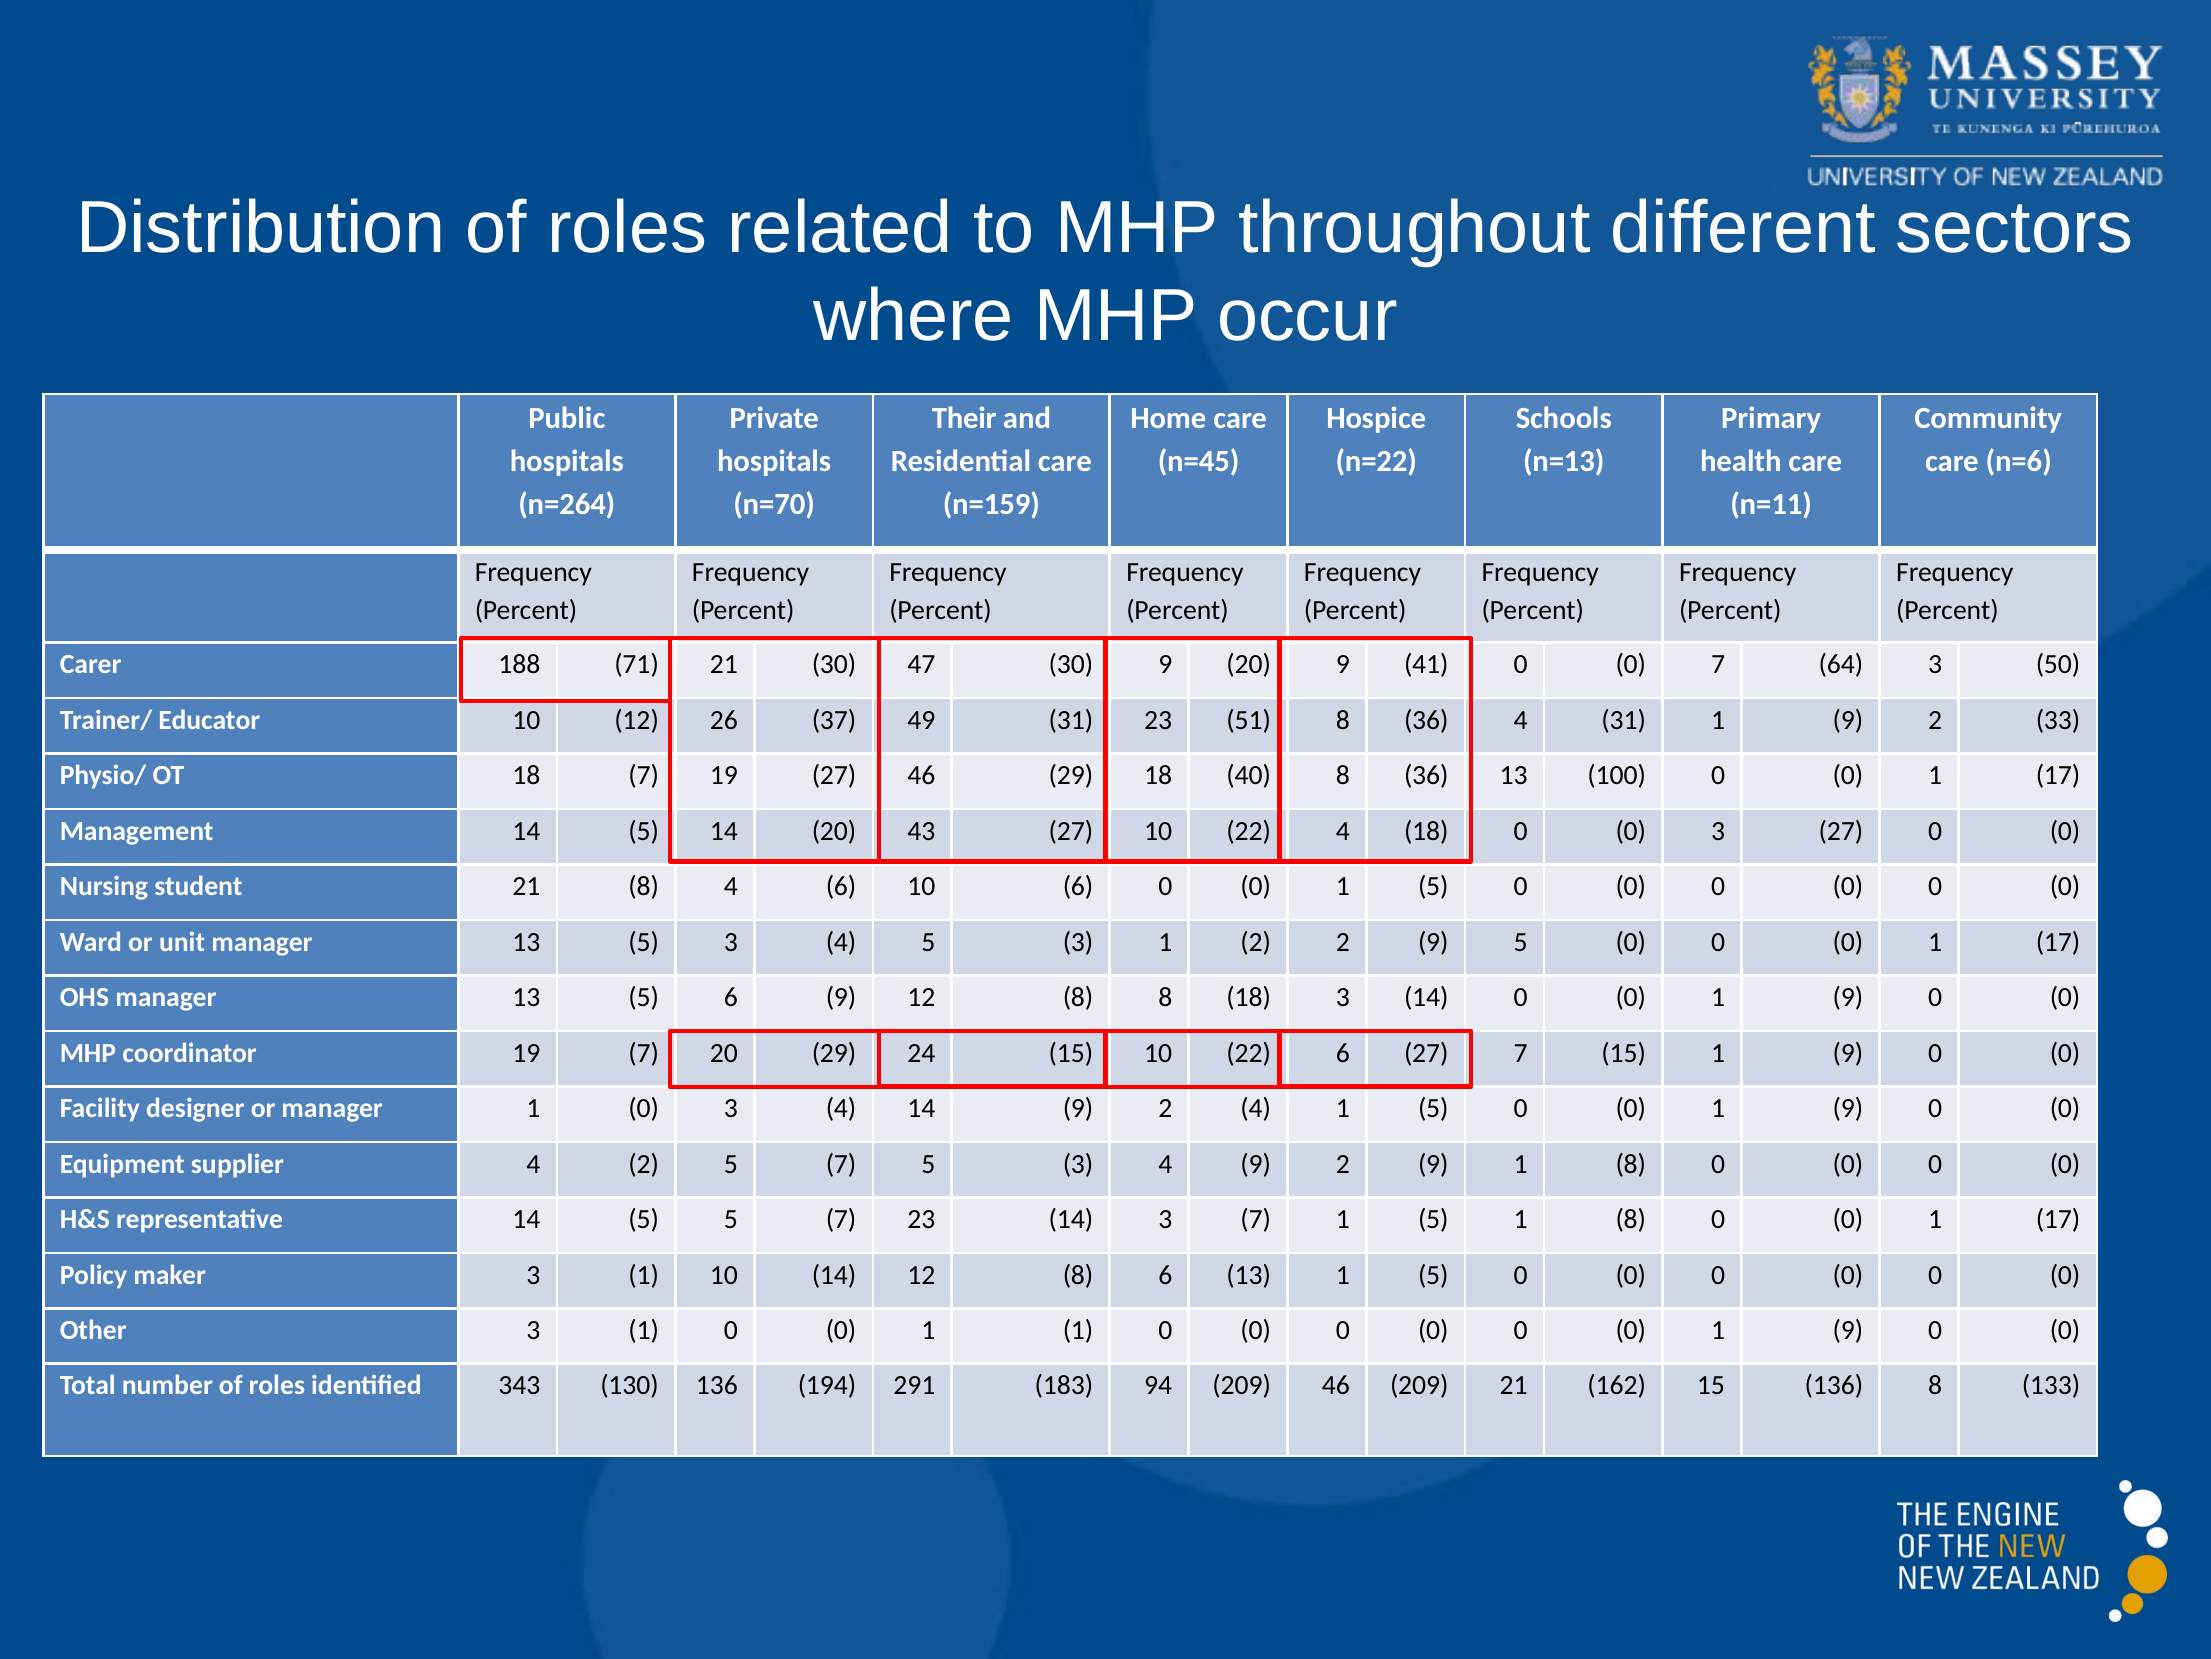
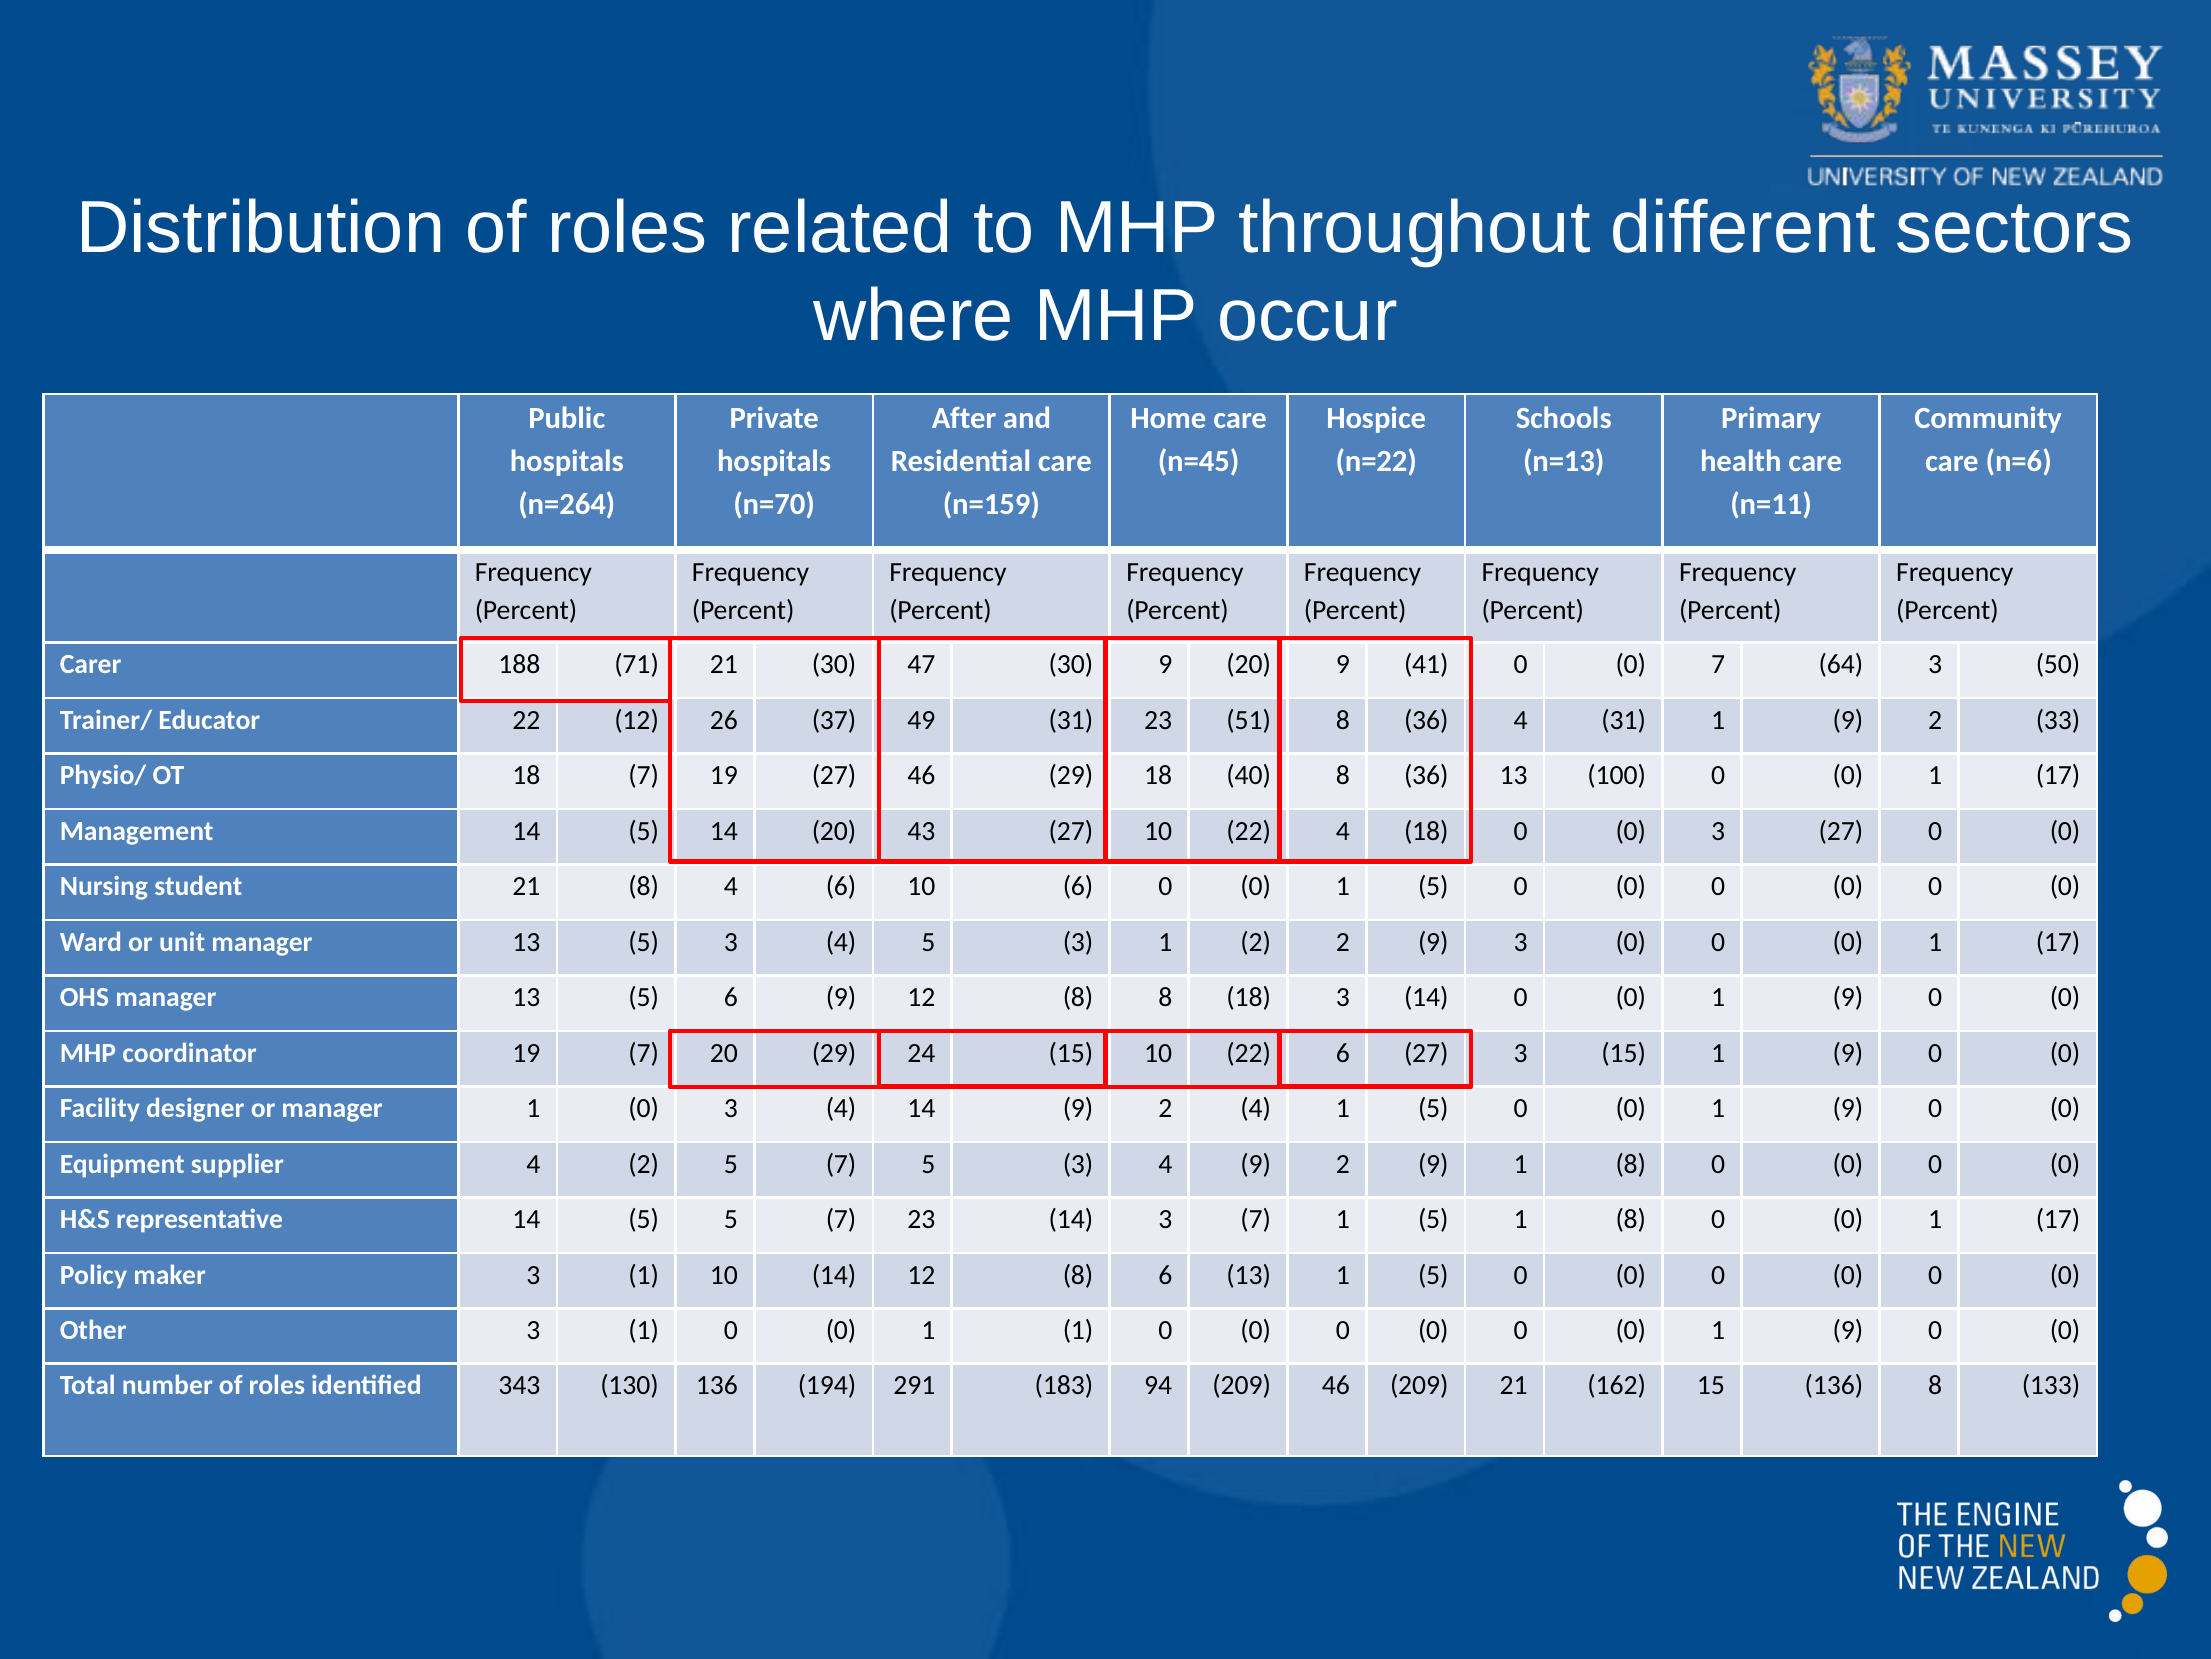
Their: Their -> After
Educator 10: 10 -> 22
9 5: 5 -> 3
27 7: 7 -> 3
